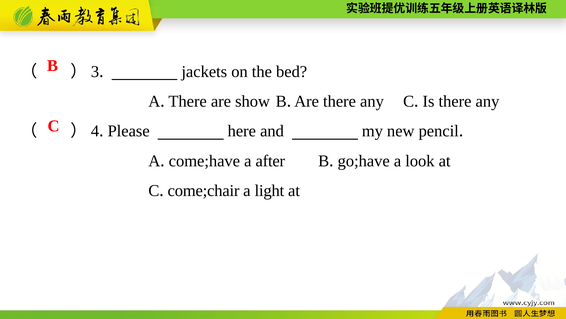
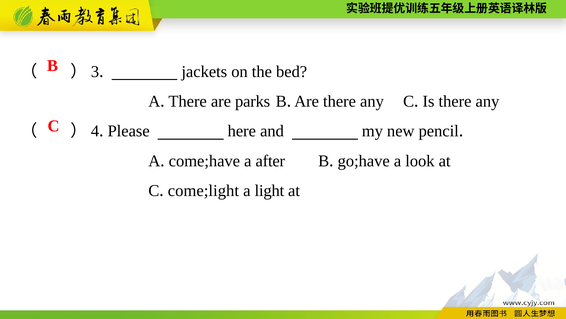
show: show -> parks
come;chair: come;chair -> come;light
